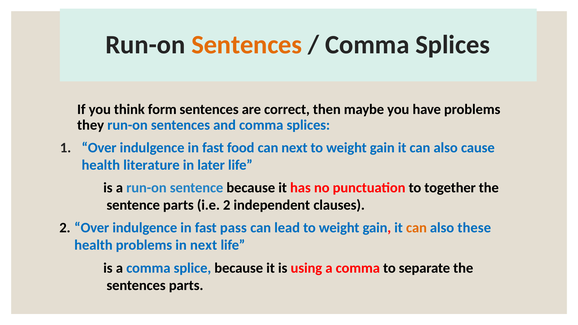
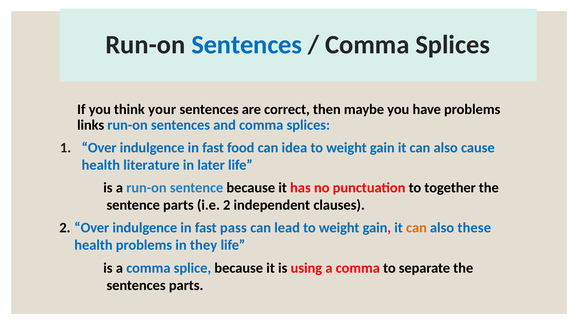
Sentences at (247, 45) colour: orange -> blue
form: form -> your
they: they -> links
can next: next -> idea
in next: next -> they
